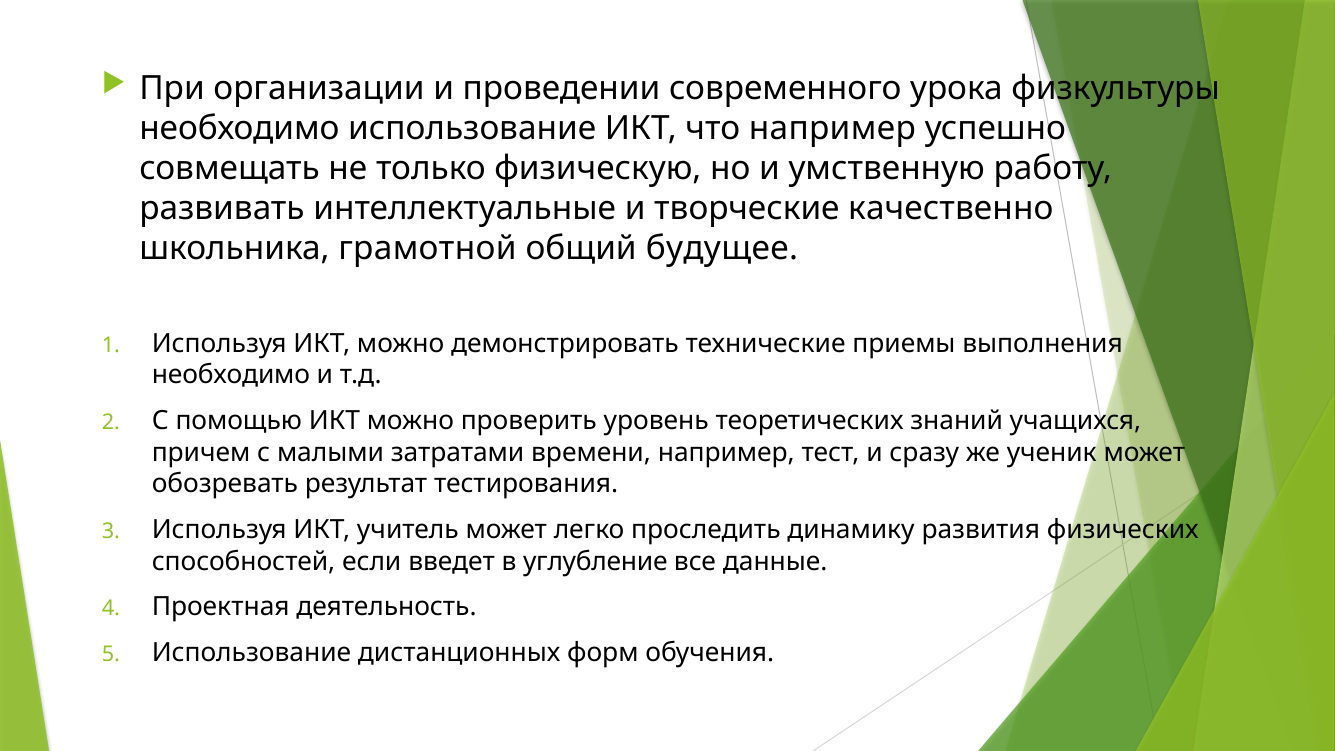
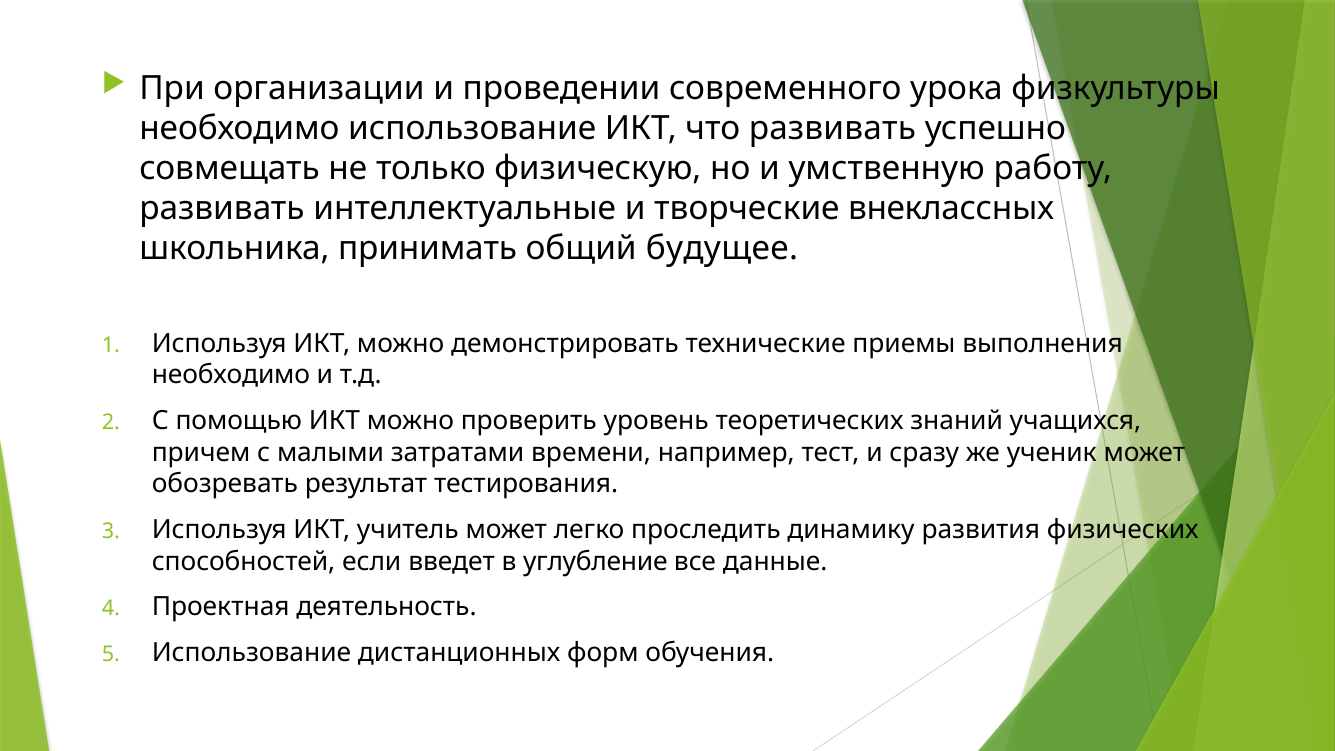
что например: например -> развивать
качественно: качественно -> внеклассных
грамотной: грамотной -> принимать
